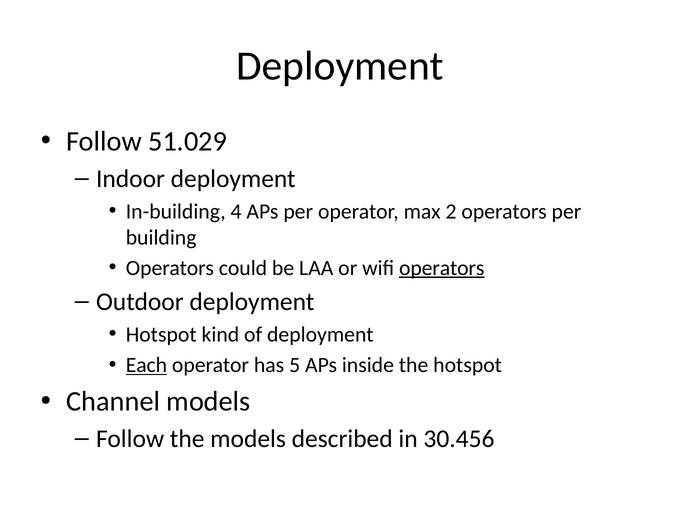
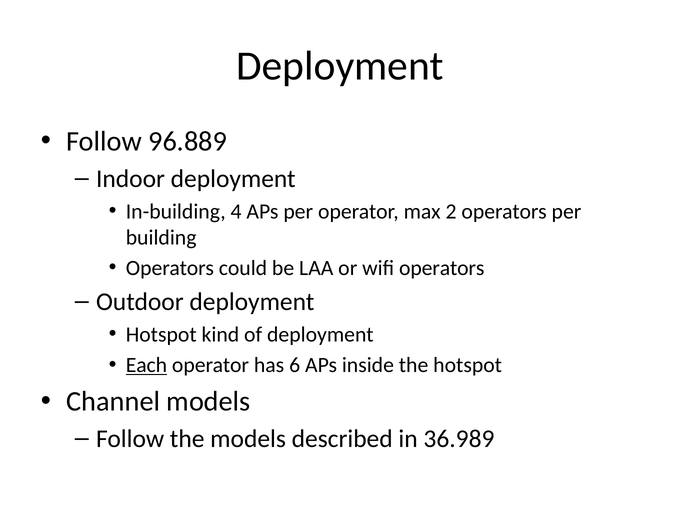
51.029: 51.029 -> 96.889
operators at (442, 268) underline: present -> none
5: 5 -> 6
30.456: 30.456 -> 36.989
